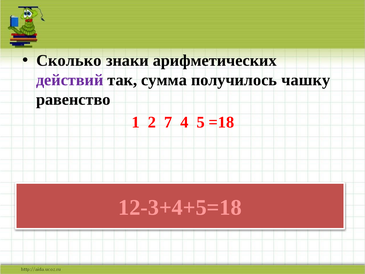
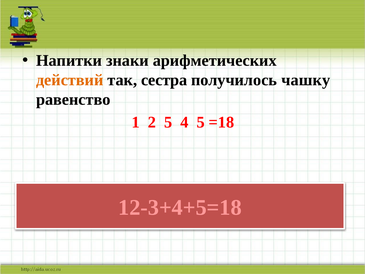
Сколько: Сколько -> Напитки
действий colour: purple -> orange
сумма: сумма -> сестра
2 7: 7 -> 5
